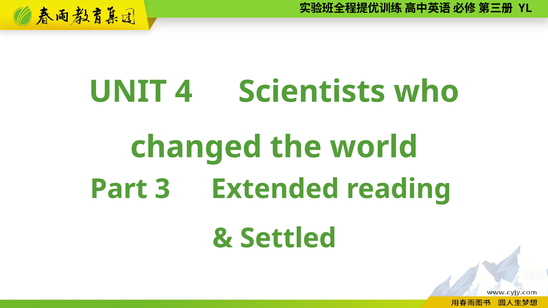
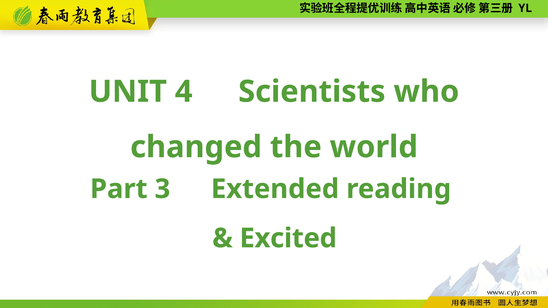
Settled: Settled -> Excited
